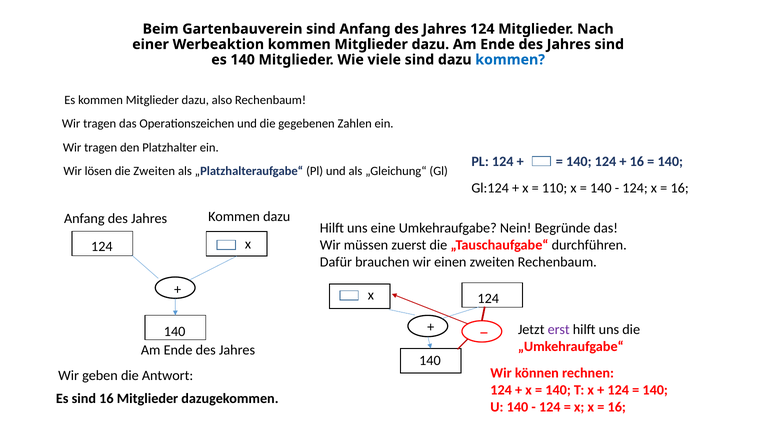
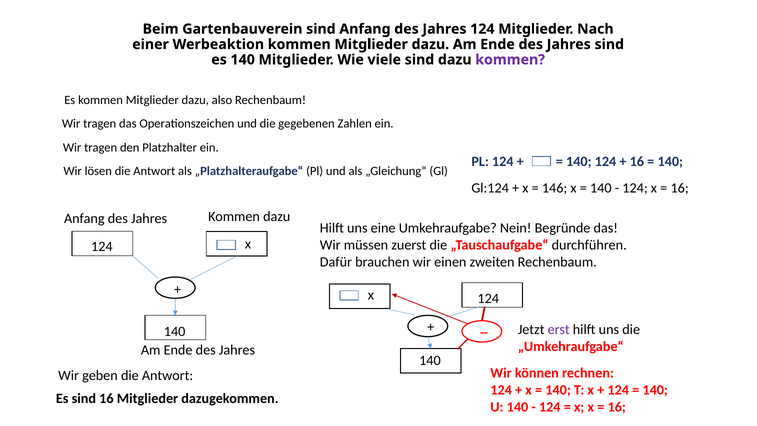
kommen at (510, 60) colour: blue -> purple
lösen die Zweiten: Zweiten -> Antwort
110: 110 -> 146
